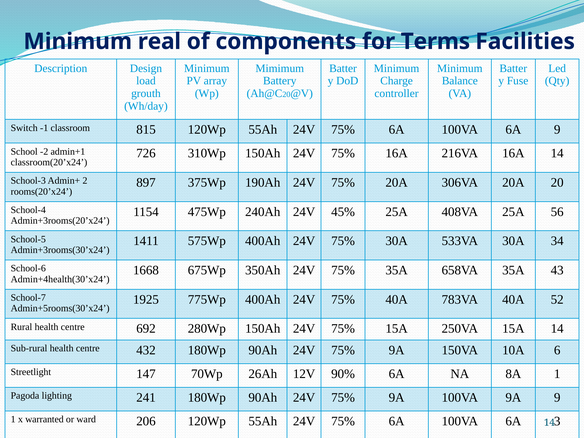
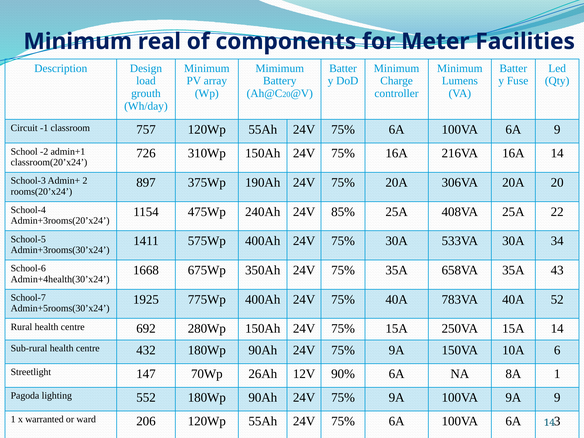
Terms: Terms -> Meter
Balance: Balance -> Lumens
Switch: Switch -> Circuit
815: 815 -> 757
45%: 45% -> 85%
56: 56 -> 22
241: 241 -> 552
